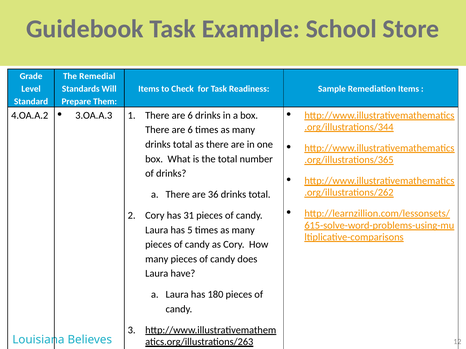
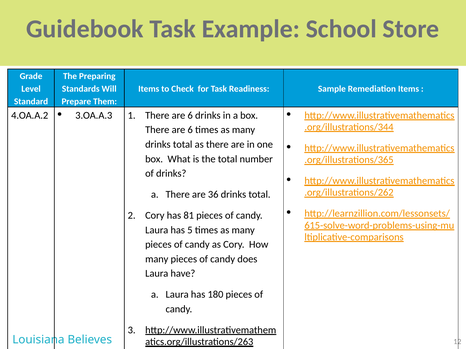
Remedial: Remedial -> Preparing
31: 31 -> 81
